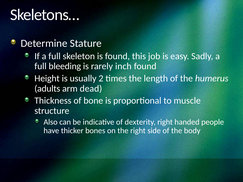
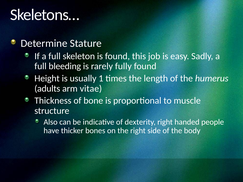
inch: inch -> fully
2: 2 -> 1
dead: dead -> vitae
